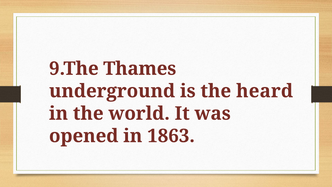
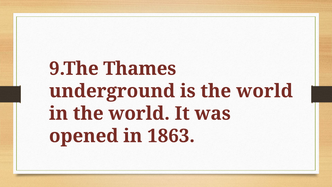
is the heard: heard -> world
